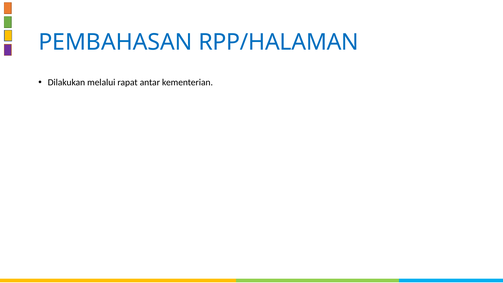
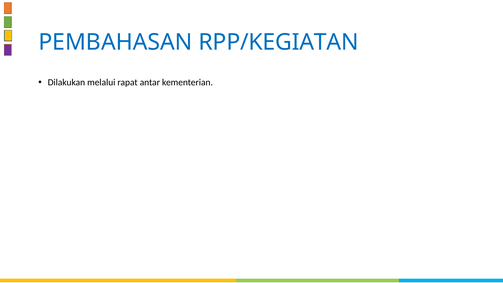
RPP/HALAMAN: RPP/HALAMAN -> RPP/KEGIATAN
